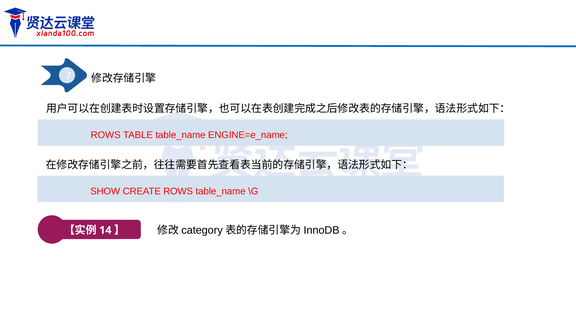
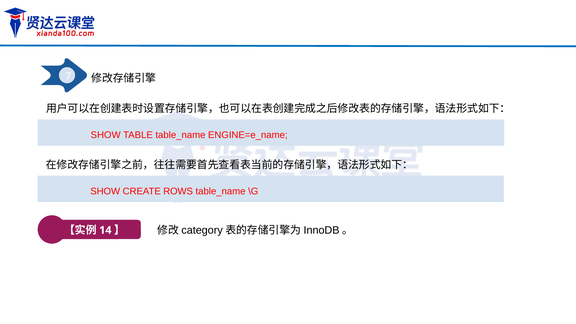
ROWS at (106, 135): ROWS -> SHOW
